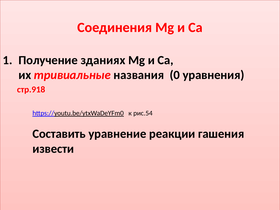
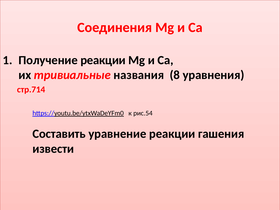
Получение зданиях: зданиях -> реакции
0: 0 -> 8
стр.918: стр.918 -> стр.714
